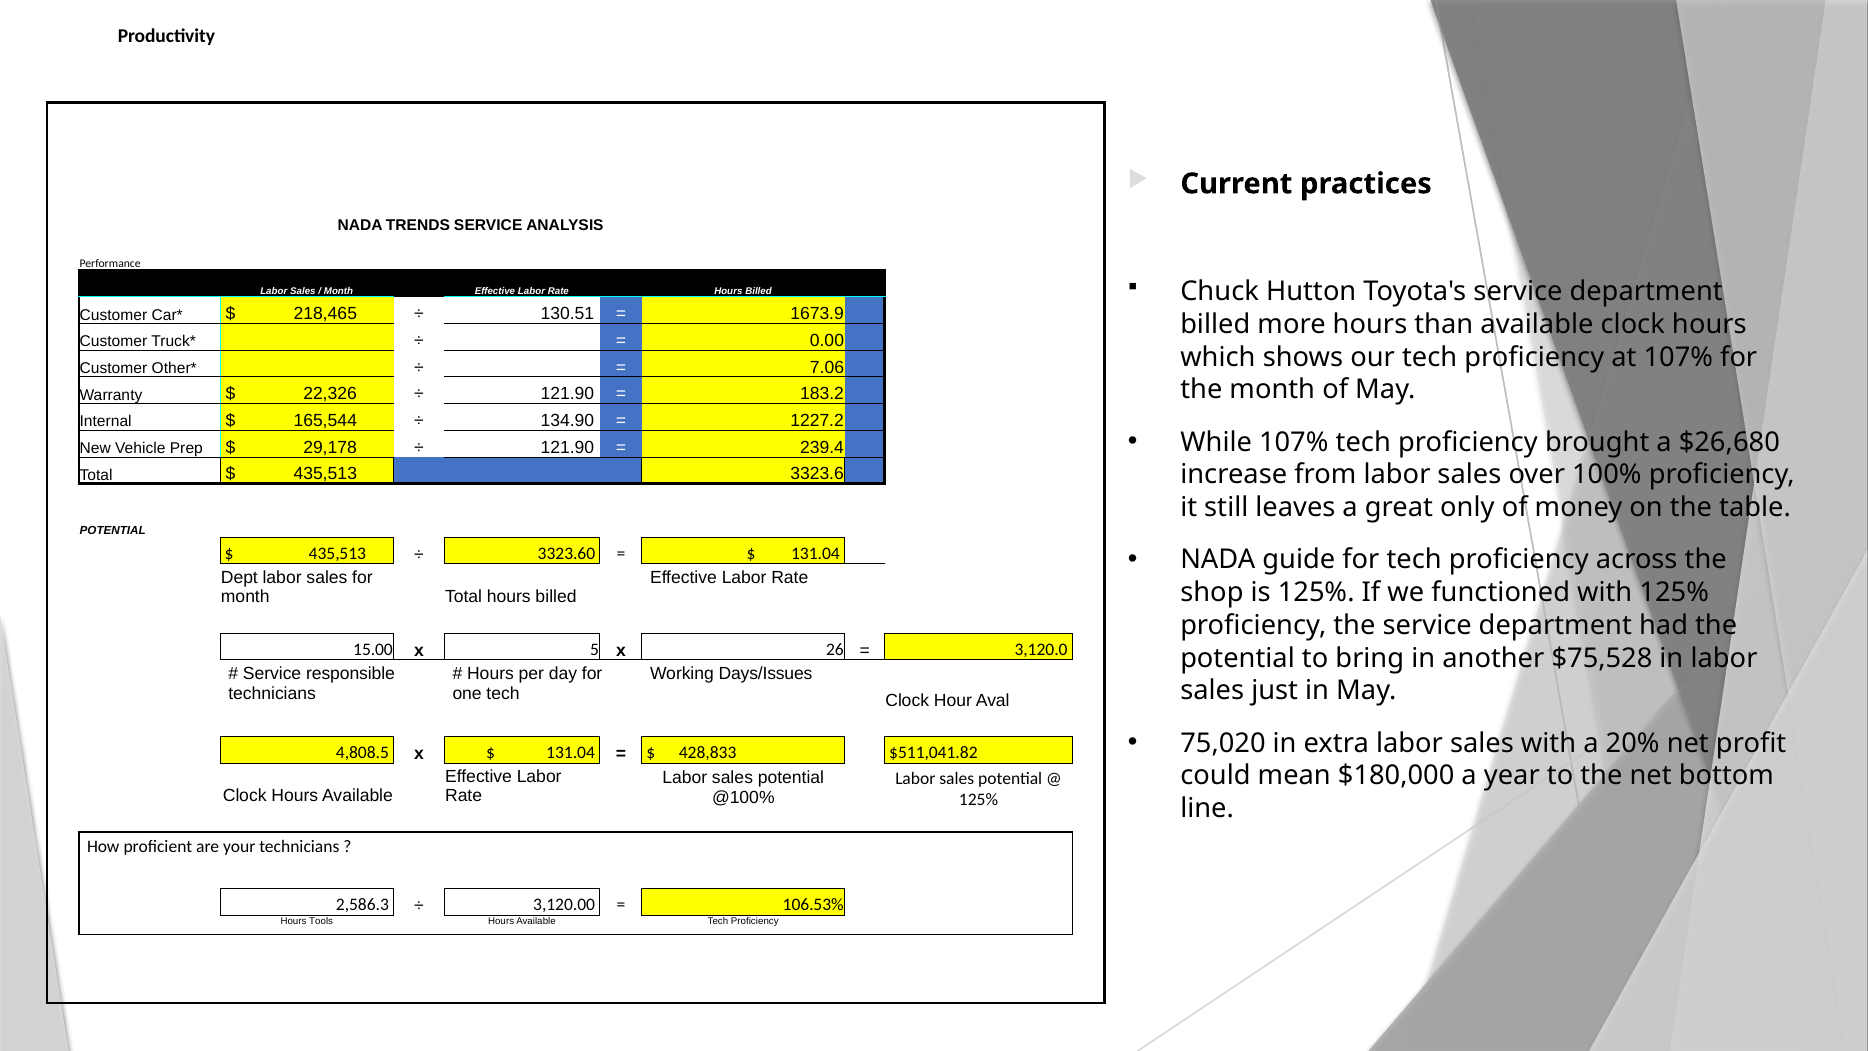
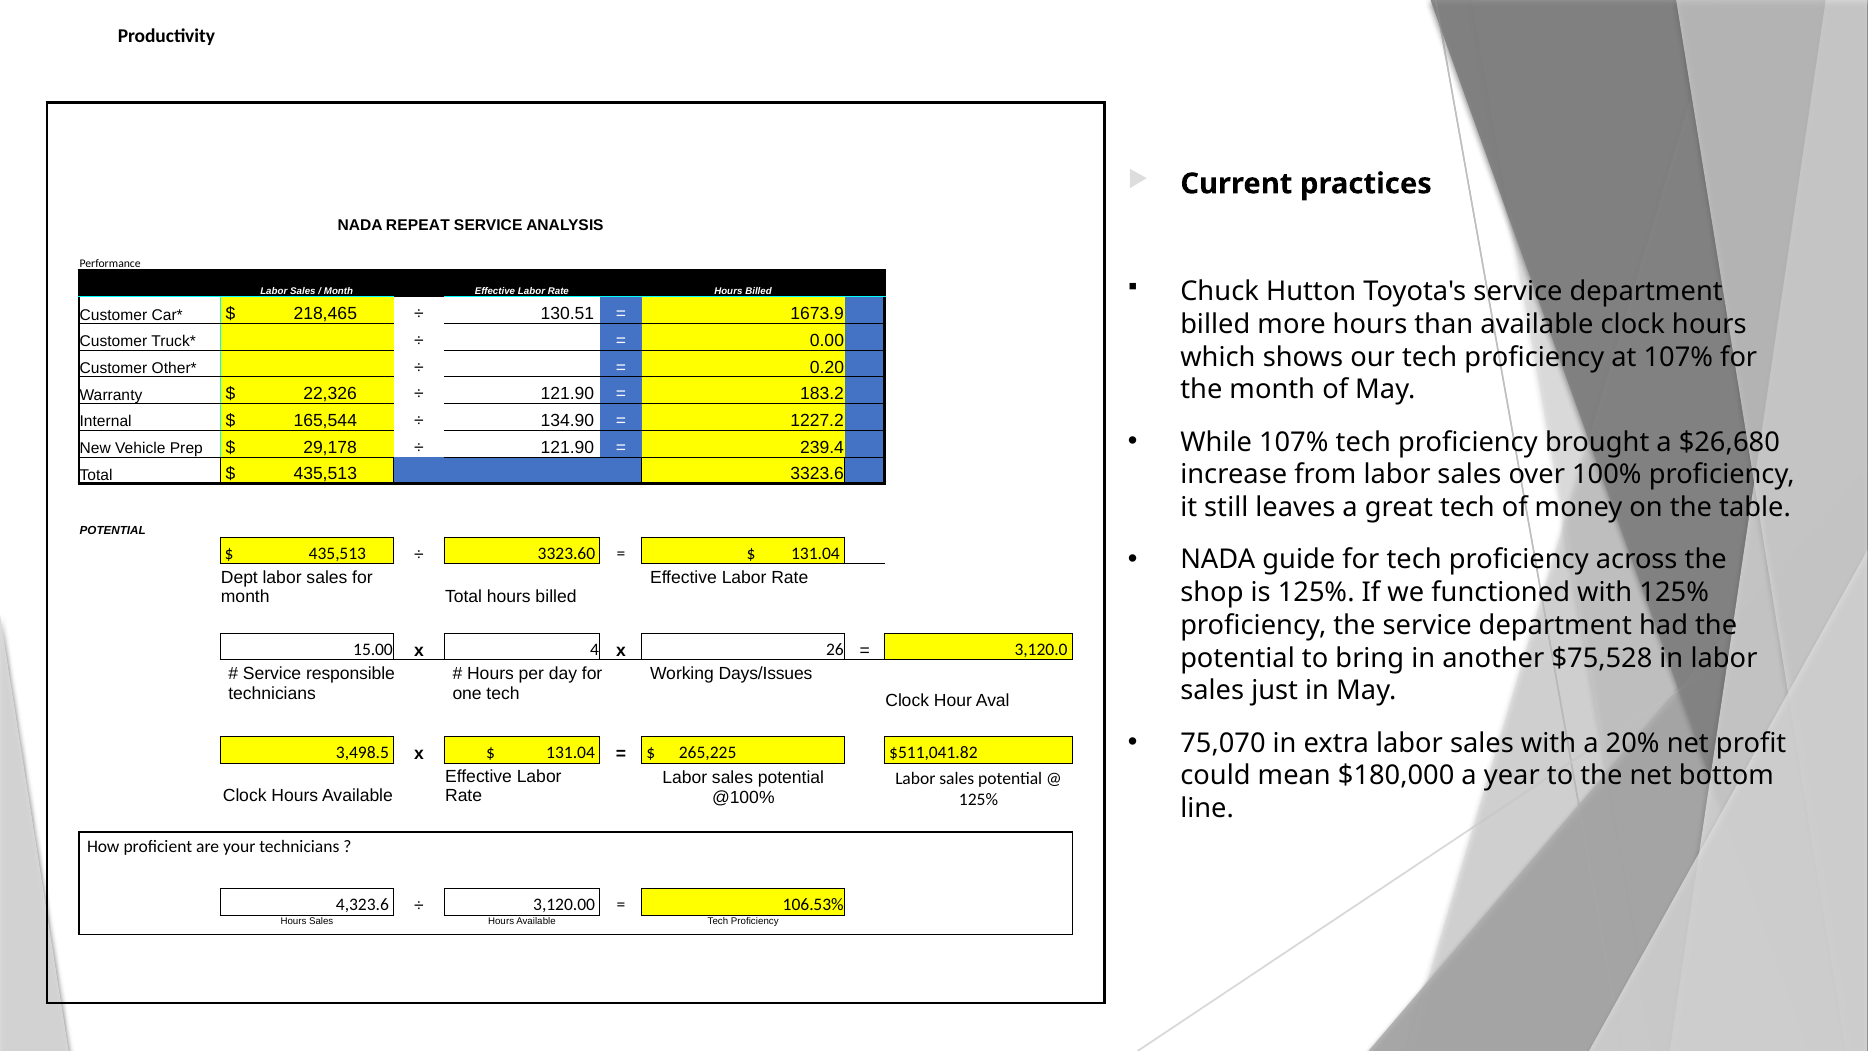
TRENDS: TRENDS -> REPEAT
7.06: 7.06 -> 0.20
great only: only -> tech
5: 5 -> 4
75,020: 75,020 -> 75,070
4,808.5: 4,808.5 -> 3,498.5
428,833: 428,833 -> 265,225
2,586.3: 2,586.3 -> 4,323.6
Hours Tools: Tools -> Sales
